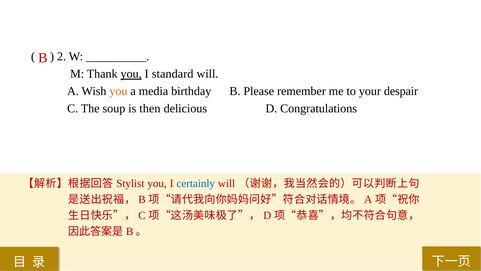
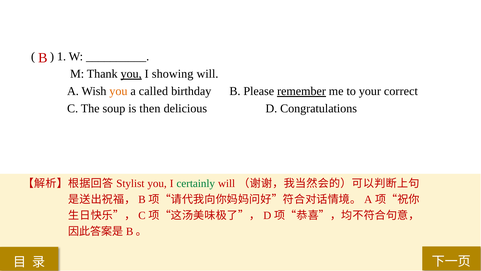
2: 2 -> 1
standard: standard -> showing
media: media -> called
remember underline: none -> present
despair: despair -> correct
certainly colour: blue -> green
